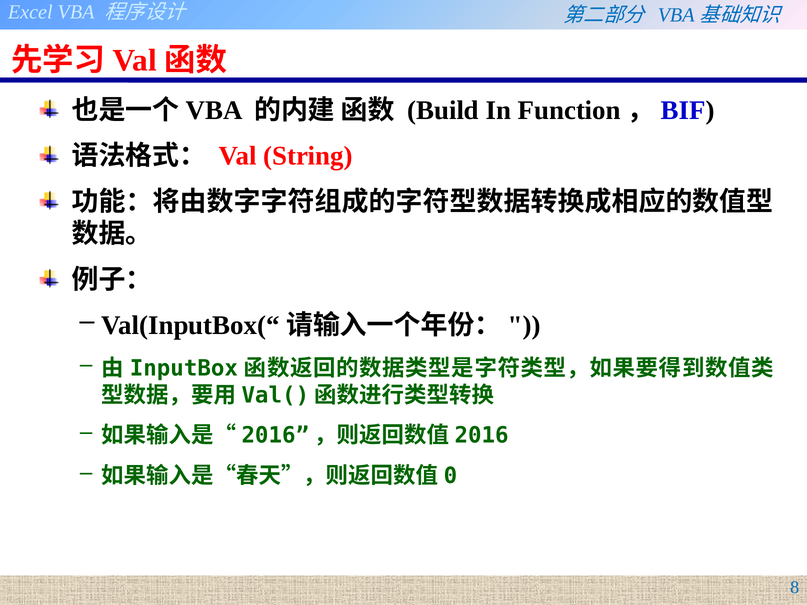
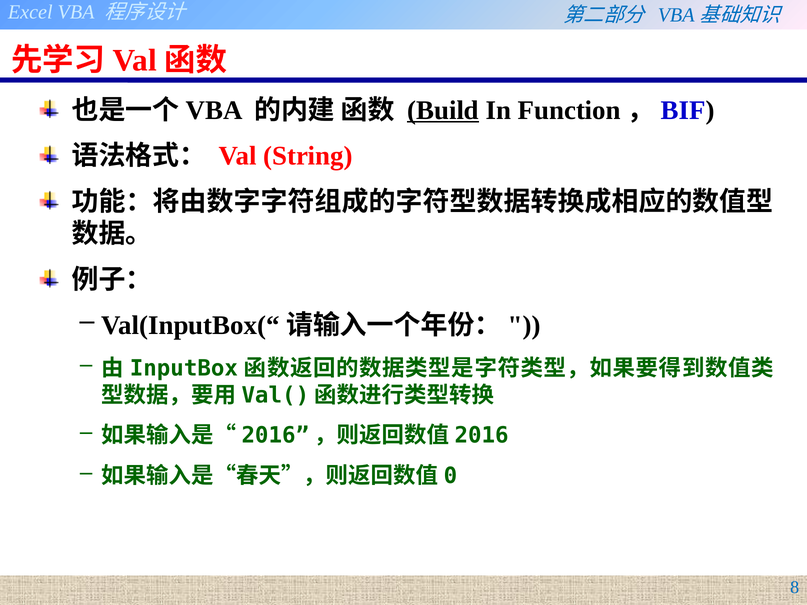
Build underline: none -> present
